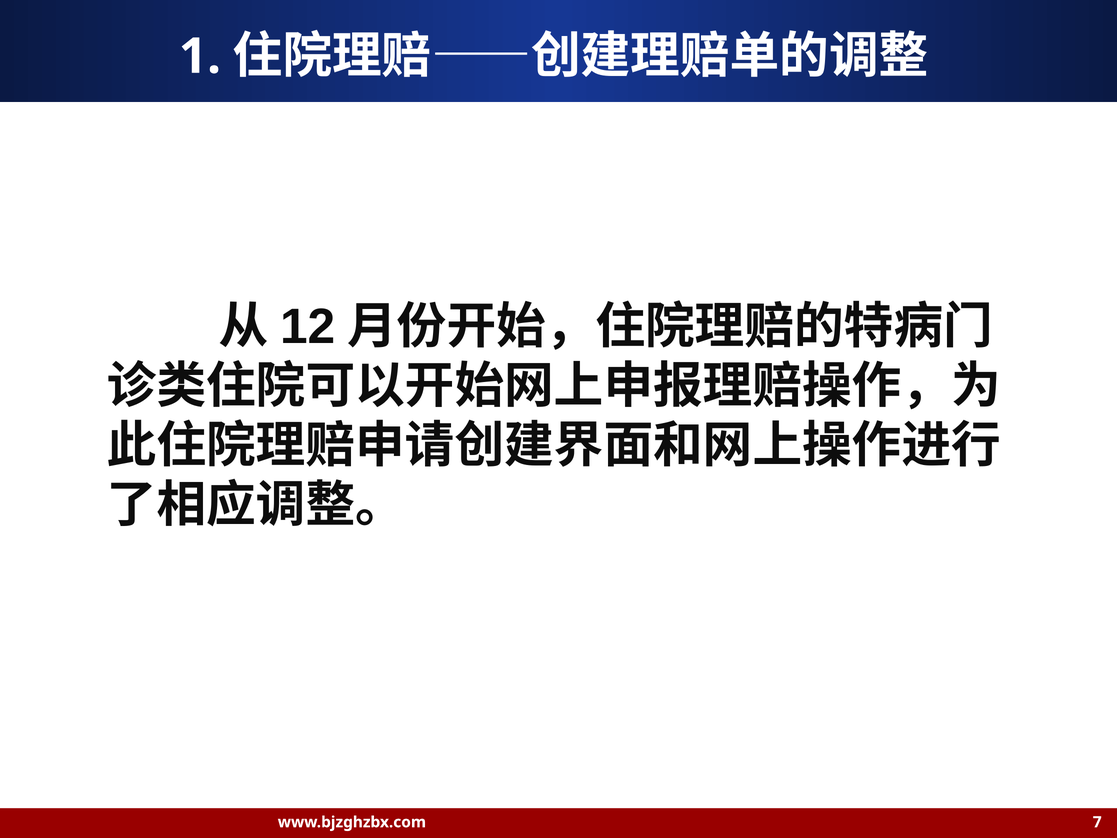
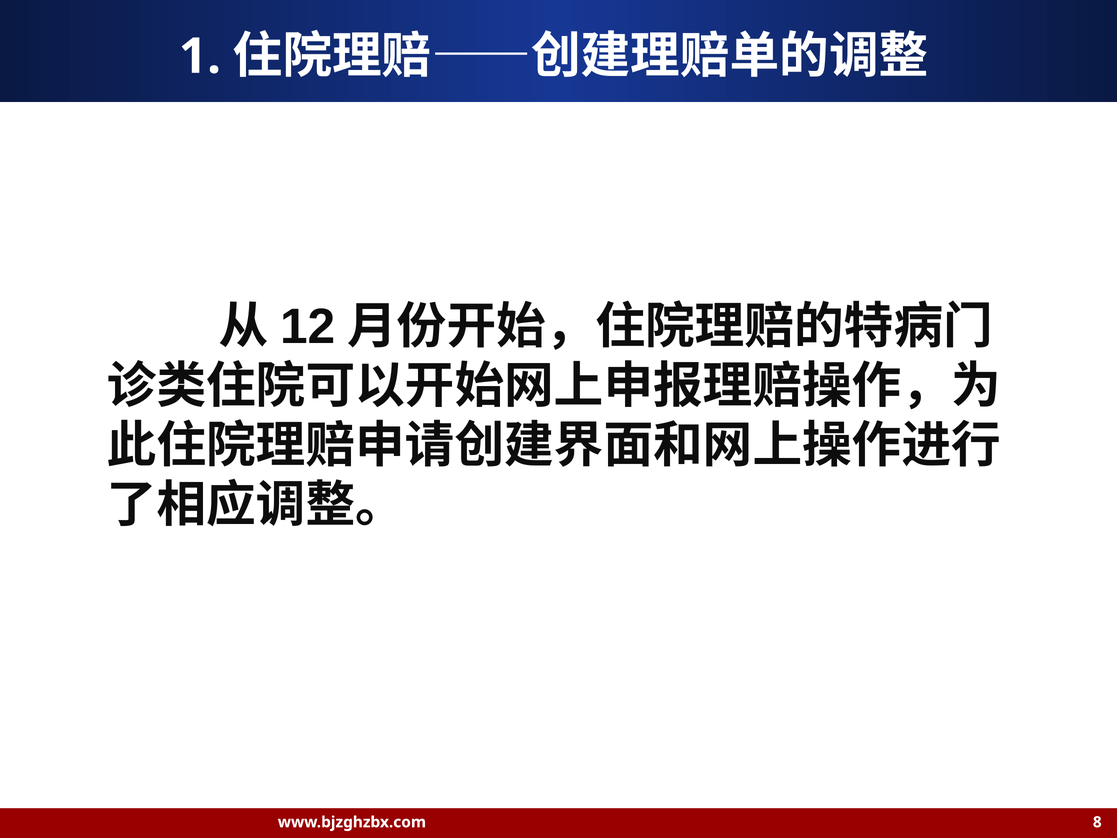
7: 7 -> 8
